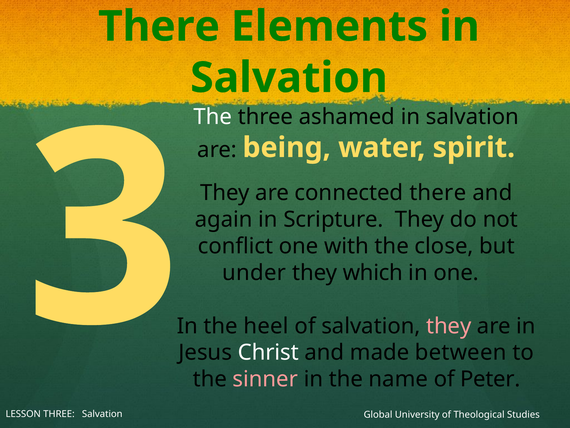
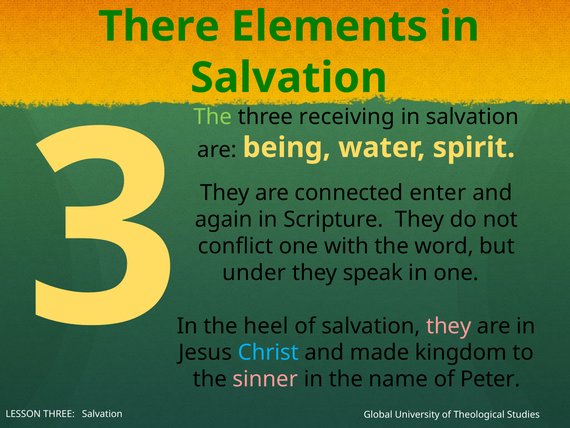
The at (213, 117) colour: white -> light green
ashamed: ashamed -> receiving
connected there: there -> enter
close: close -> word
which: which -> speak
Christ colour: white -> light blue
between: between -> kingdom
